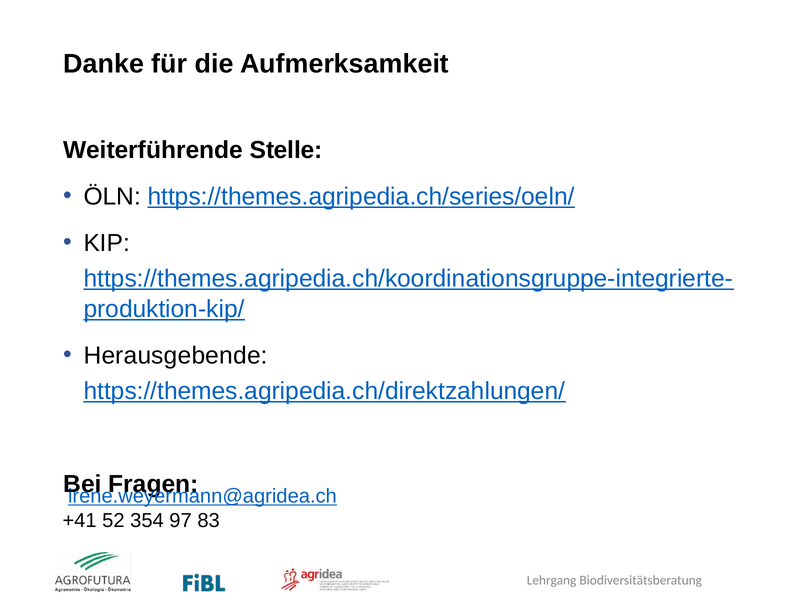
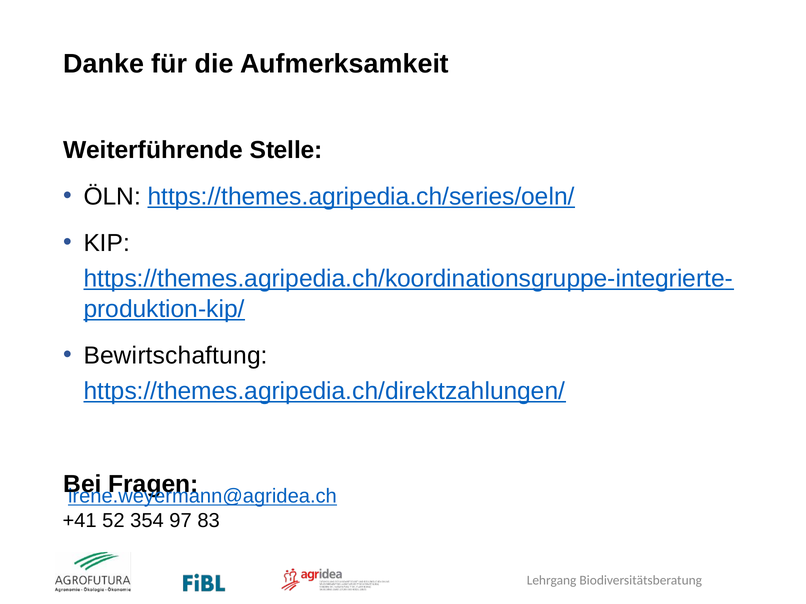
Herausgebende: Herausgebende -> Bewirtschaftung
